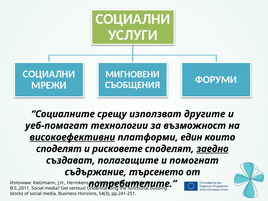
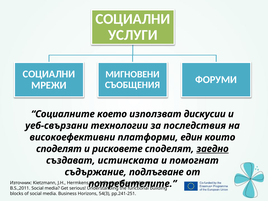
срещу: срещу -> което
другите: другите -> дискусии
уеб-помагат: уеб-помагат -> уеб-свързани
възможност: възможност -> последствия
високоефективни underline: present -> none
полагащите: полагащите -> истинската
търсенето: търсенето -> подлъгване
